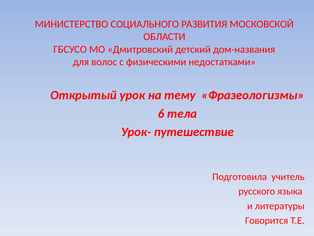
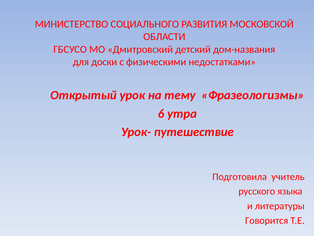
волос: волос -> доски
тела: тела -> утра
